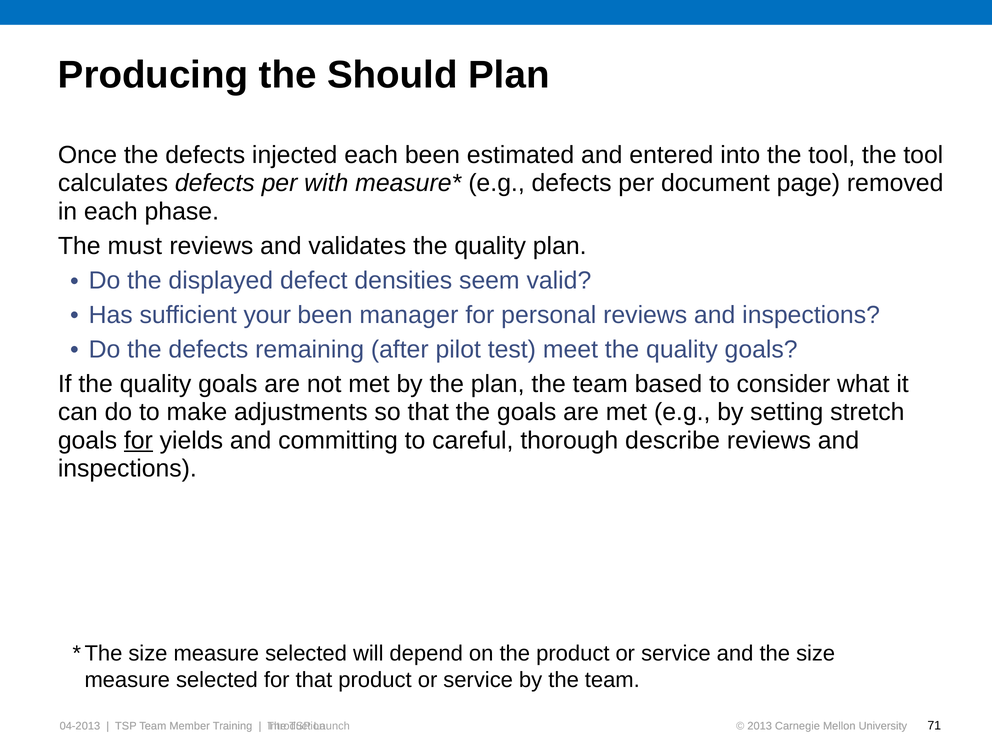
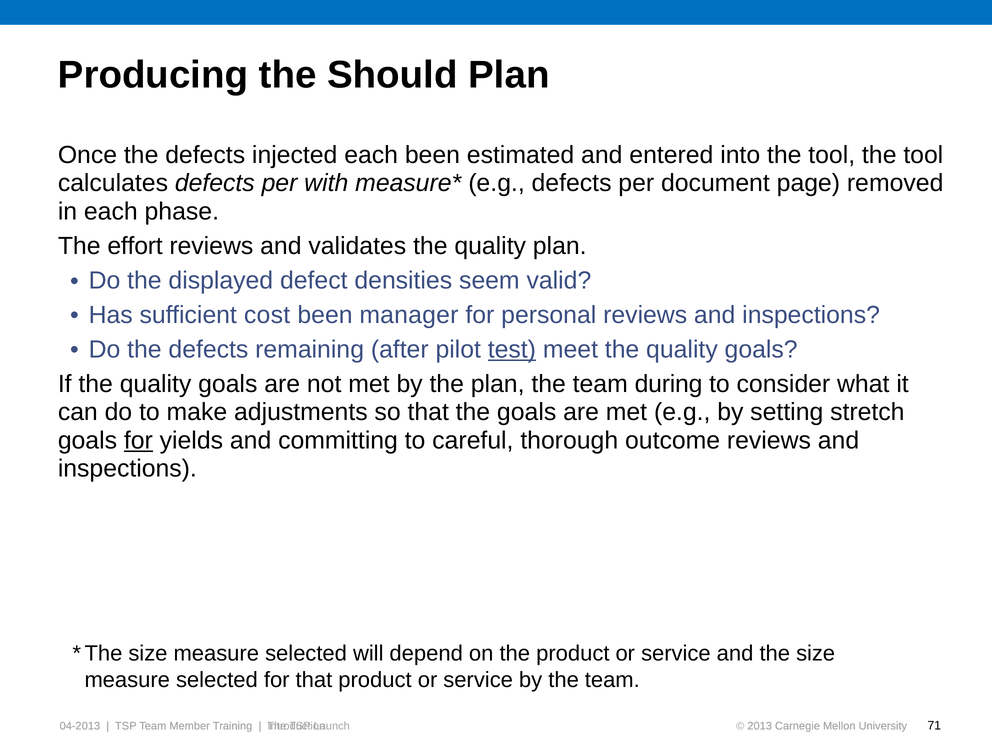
must: must -> effort
your: your -> cost
test underline: none -> present
based: based -> during
describe: describe -> outcome
